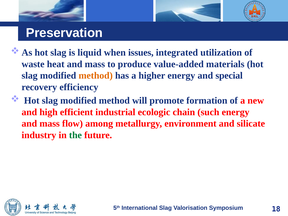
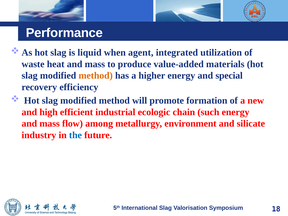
Preservation: Preservation -> Performance
issues: issues -> agent
the colour: green -> blue
